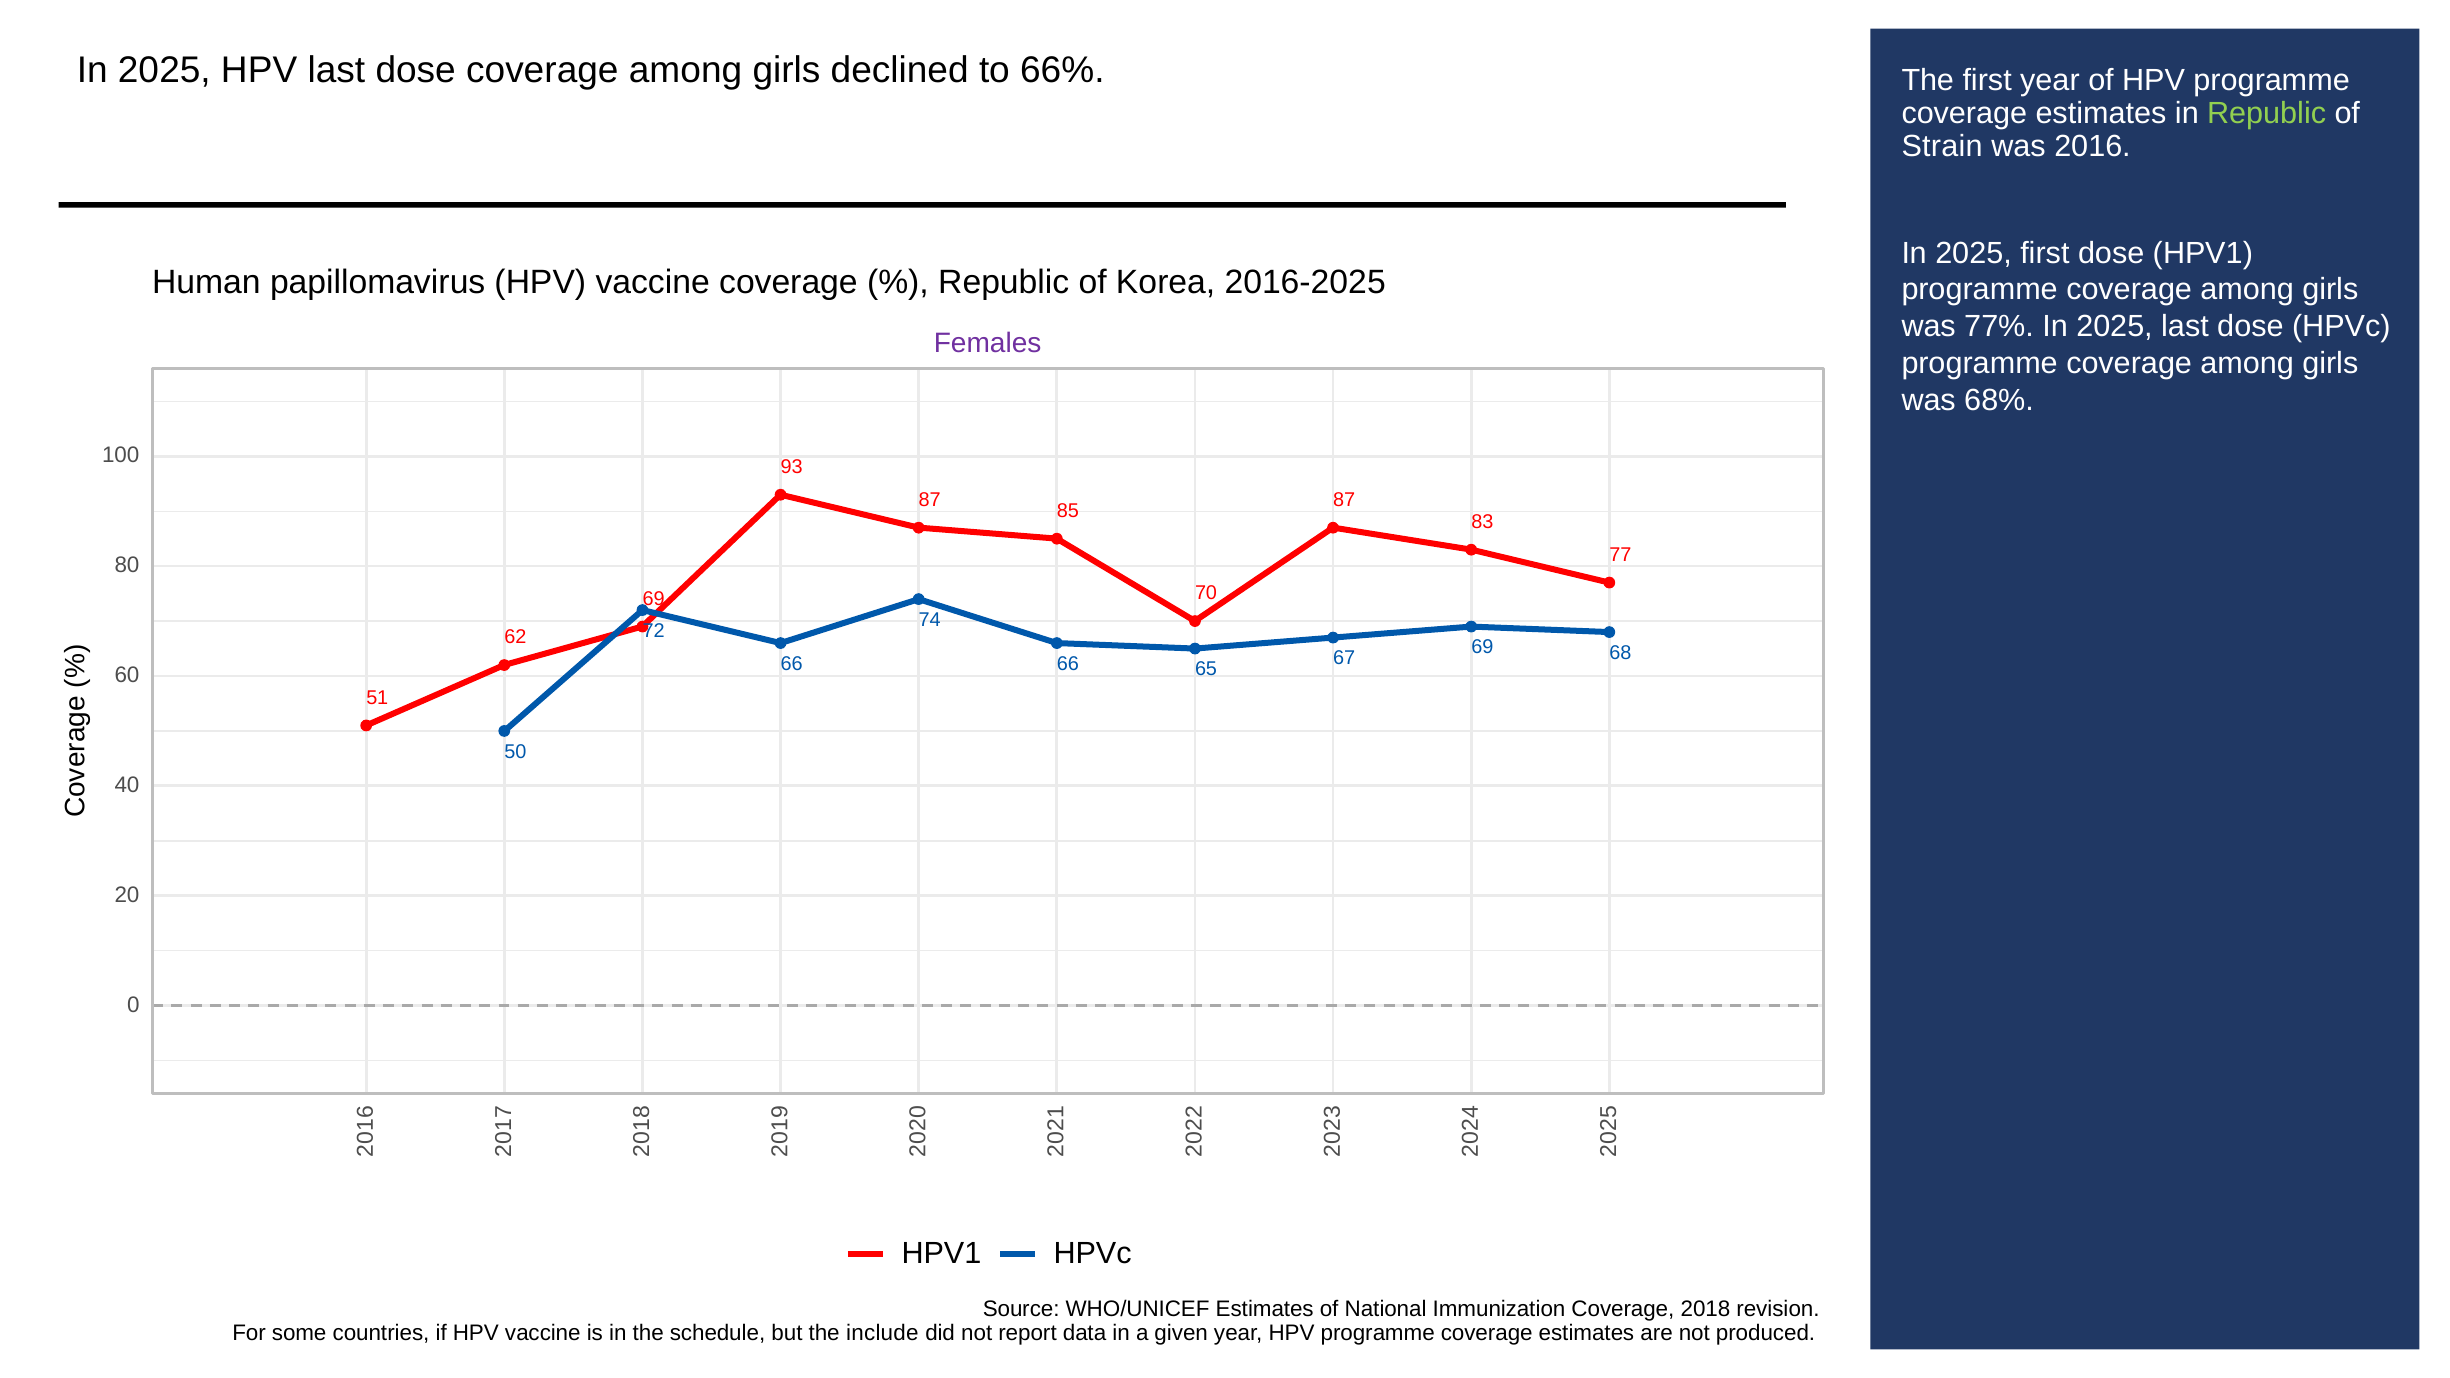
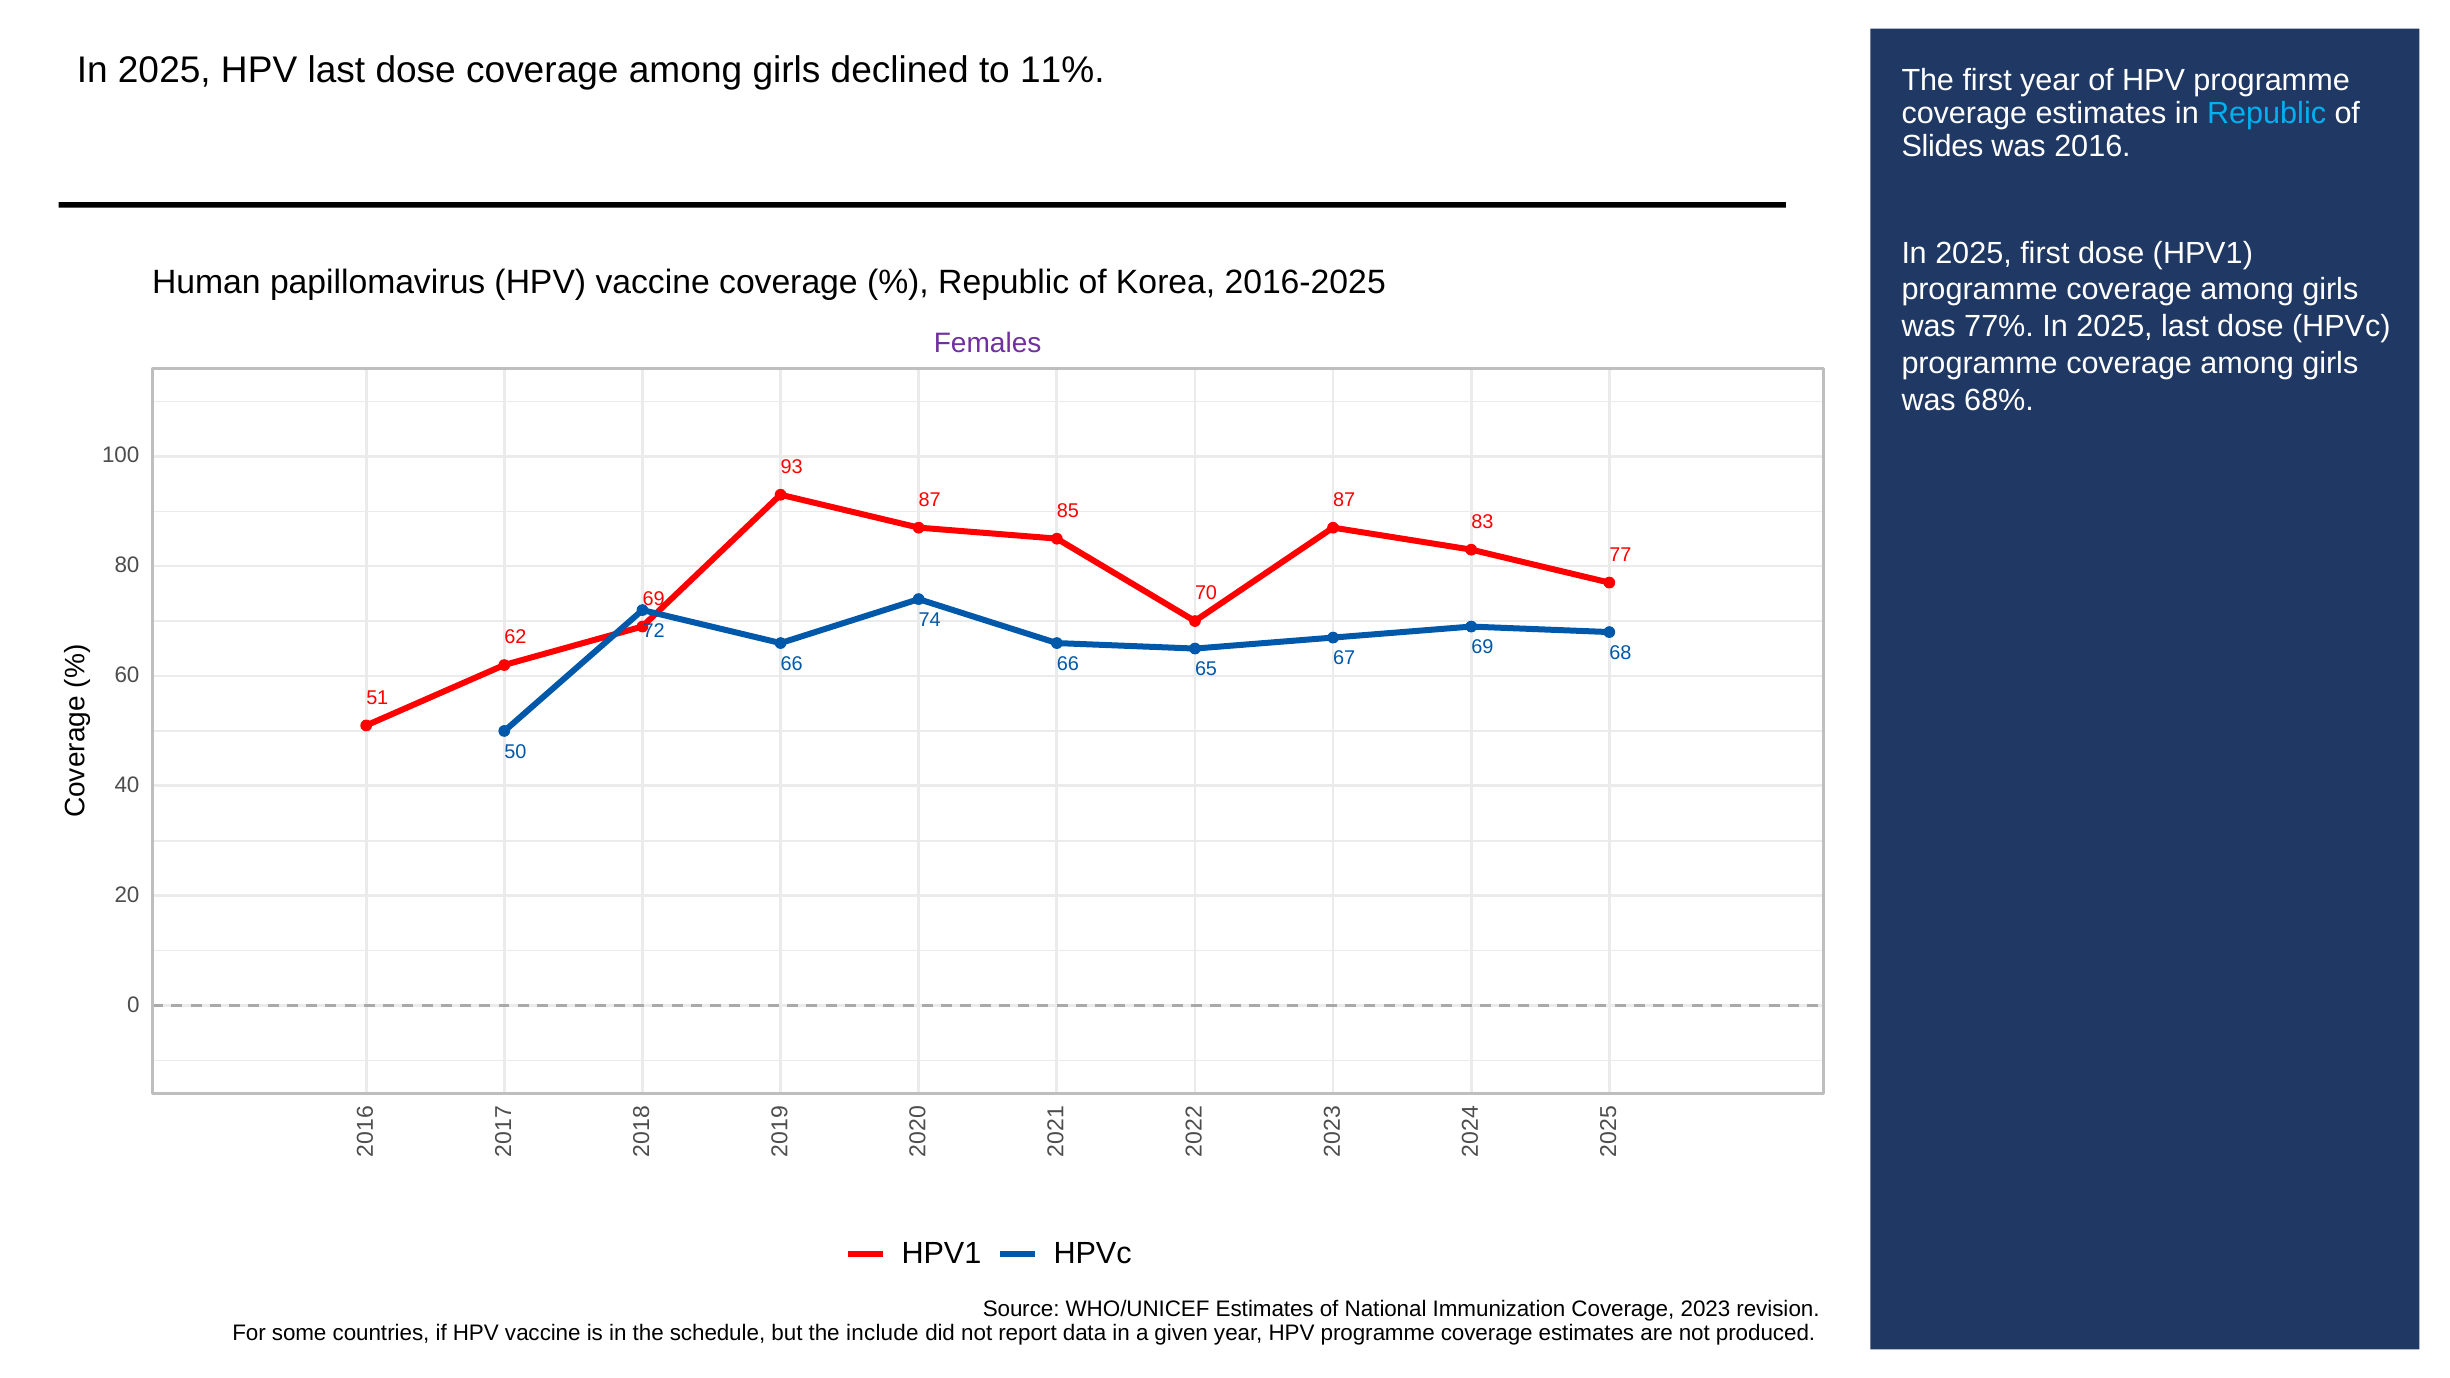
66%: 66% -> 11%
Republic at (2267, 114) colour: light green -> light blue
Strain: Strain -> Slides
2018: 2018 -> 2023
